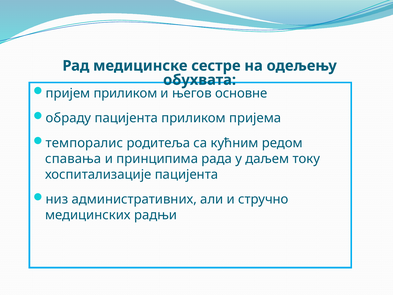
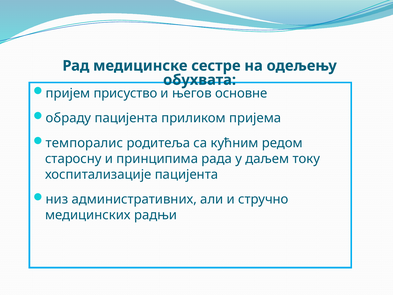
пријем приликом: приликом -> присуство
спавања: спавања -> старосну
